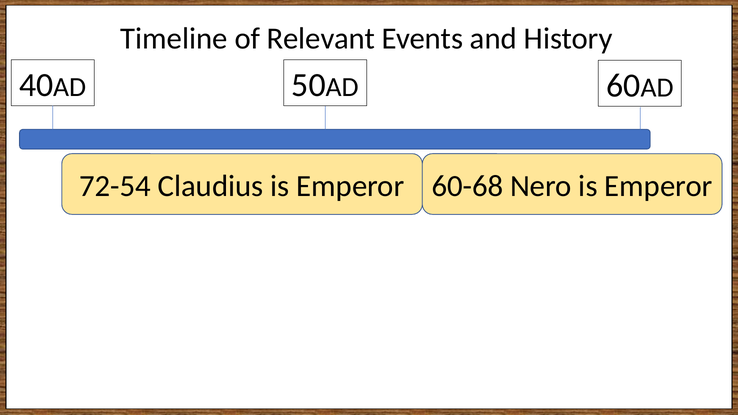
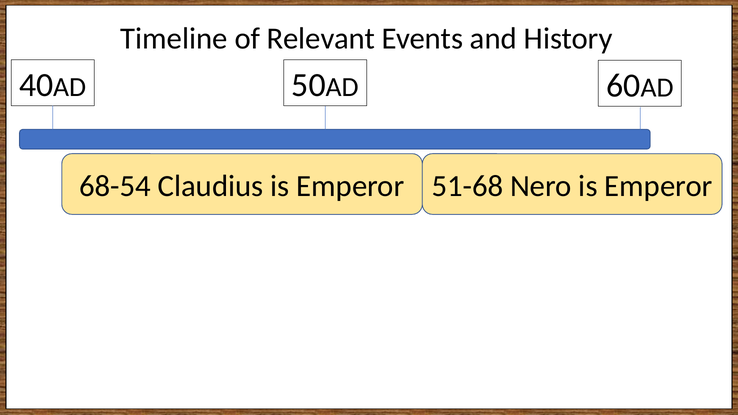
72-54: 72-54 -> 68-54
60-68: 60-68 -> 51-68
